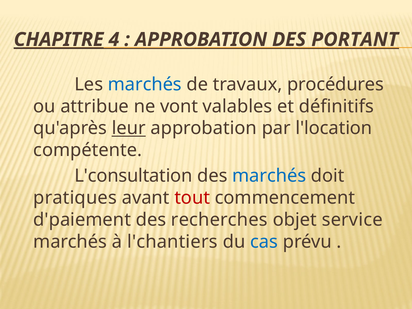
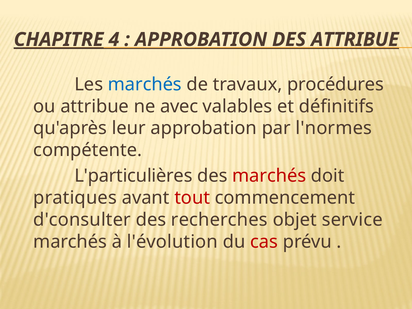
DES PORTANT: PORTANT -> ATTRIBUE
vont: vont -> avec
leur underline: present -> none
l'location: l'location -> l'normes
L'consultation: L'consultation -> L'particulières
marchés at (269, 176) colour: blue -> red
d'paiement: d'paiement -> d'consulter
l'chantiers: l'chantiers -> l'évolution
cas colour: blue -> red
